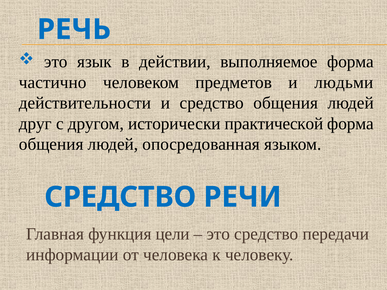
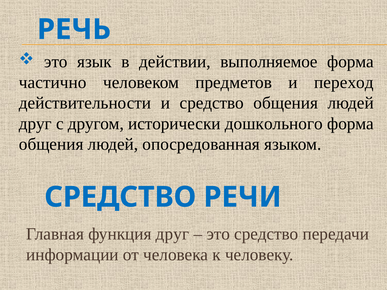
людьми: людьми -> переход
практической: практической -> дошкольного
функция цели: цели -> друг
